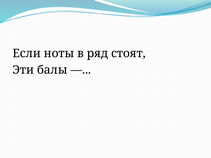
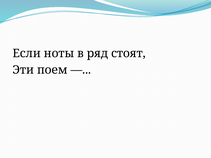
балы: балы -> поем
